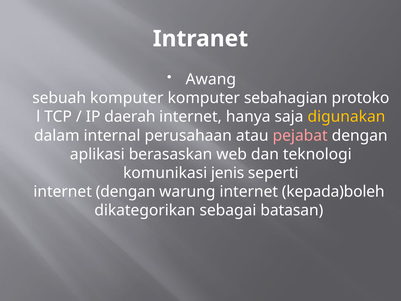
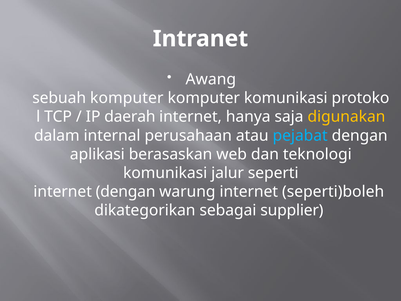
komputer sebahagian: sebahagian -> komunikasi
pejabat colour: pink -> light blue
jenis: jenis -> jalur
kepada)boleh: kepada)boleh -> seperti)boleh
batasan: batasan -> supplier
